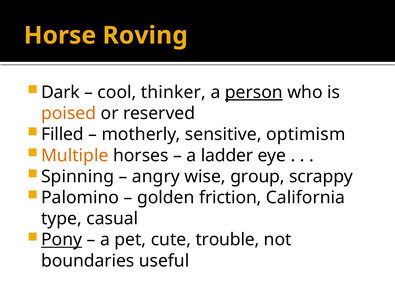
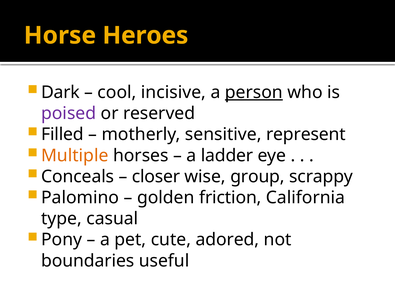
Roving: Roving -> Heroes
thinker: thinker -> incisive
poised colour: orange -> purple
optimism: optimism -> represent
Spinning: Spinning -> Conceals
angry: angry -> closer
Pony underline: present -> none
trouble: trouble -> adored
